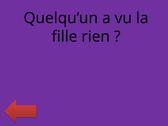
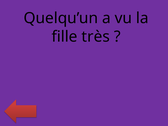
rien: rien -> très
